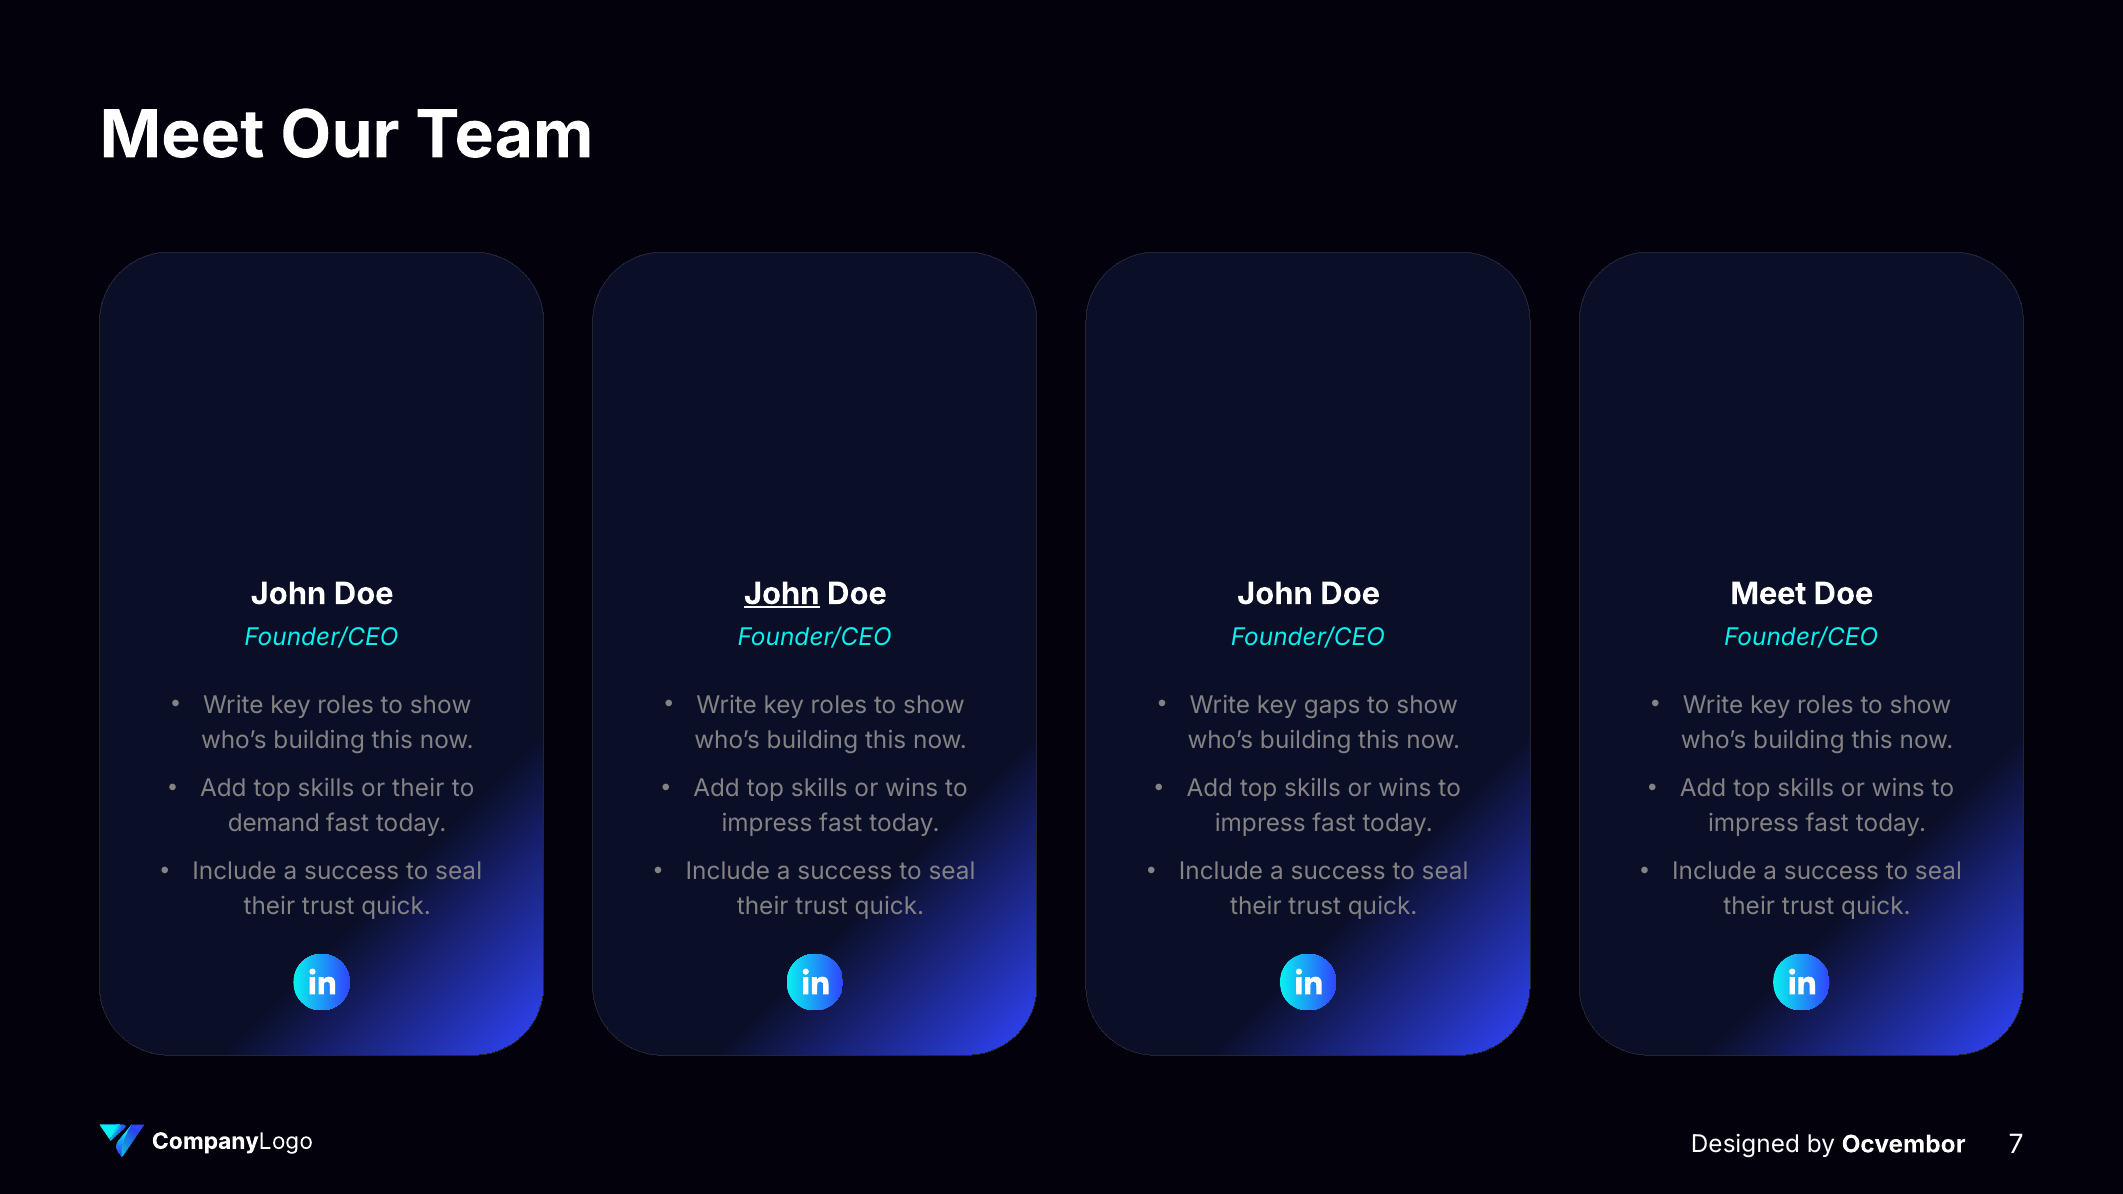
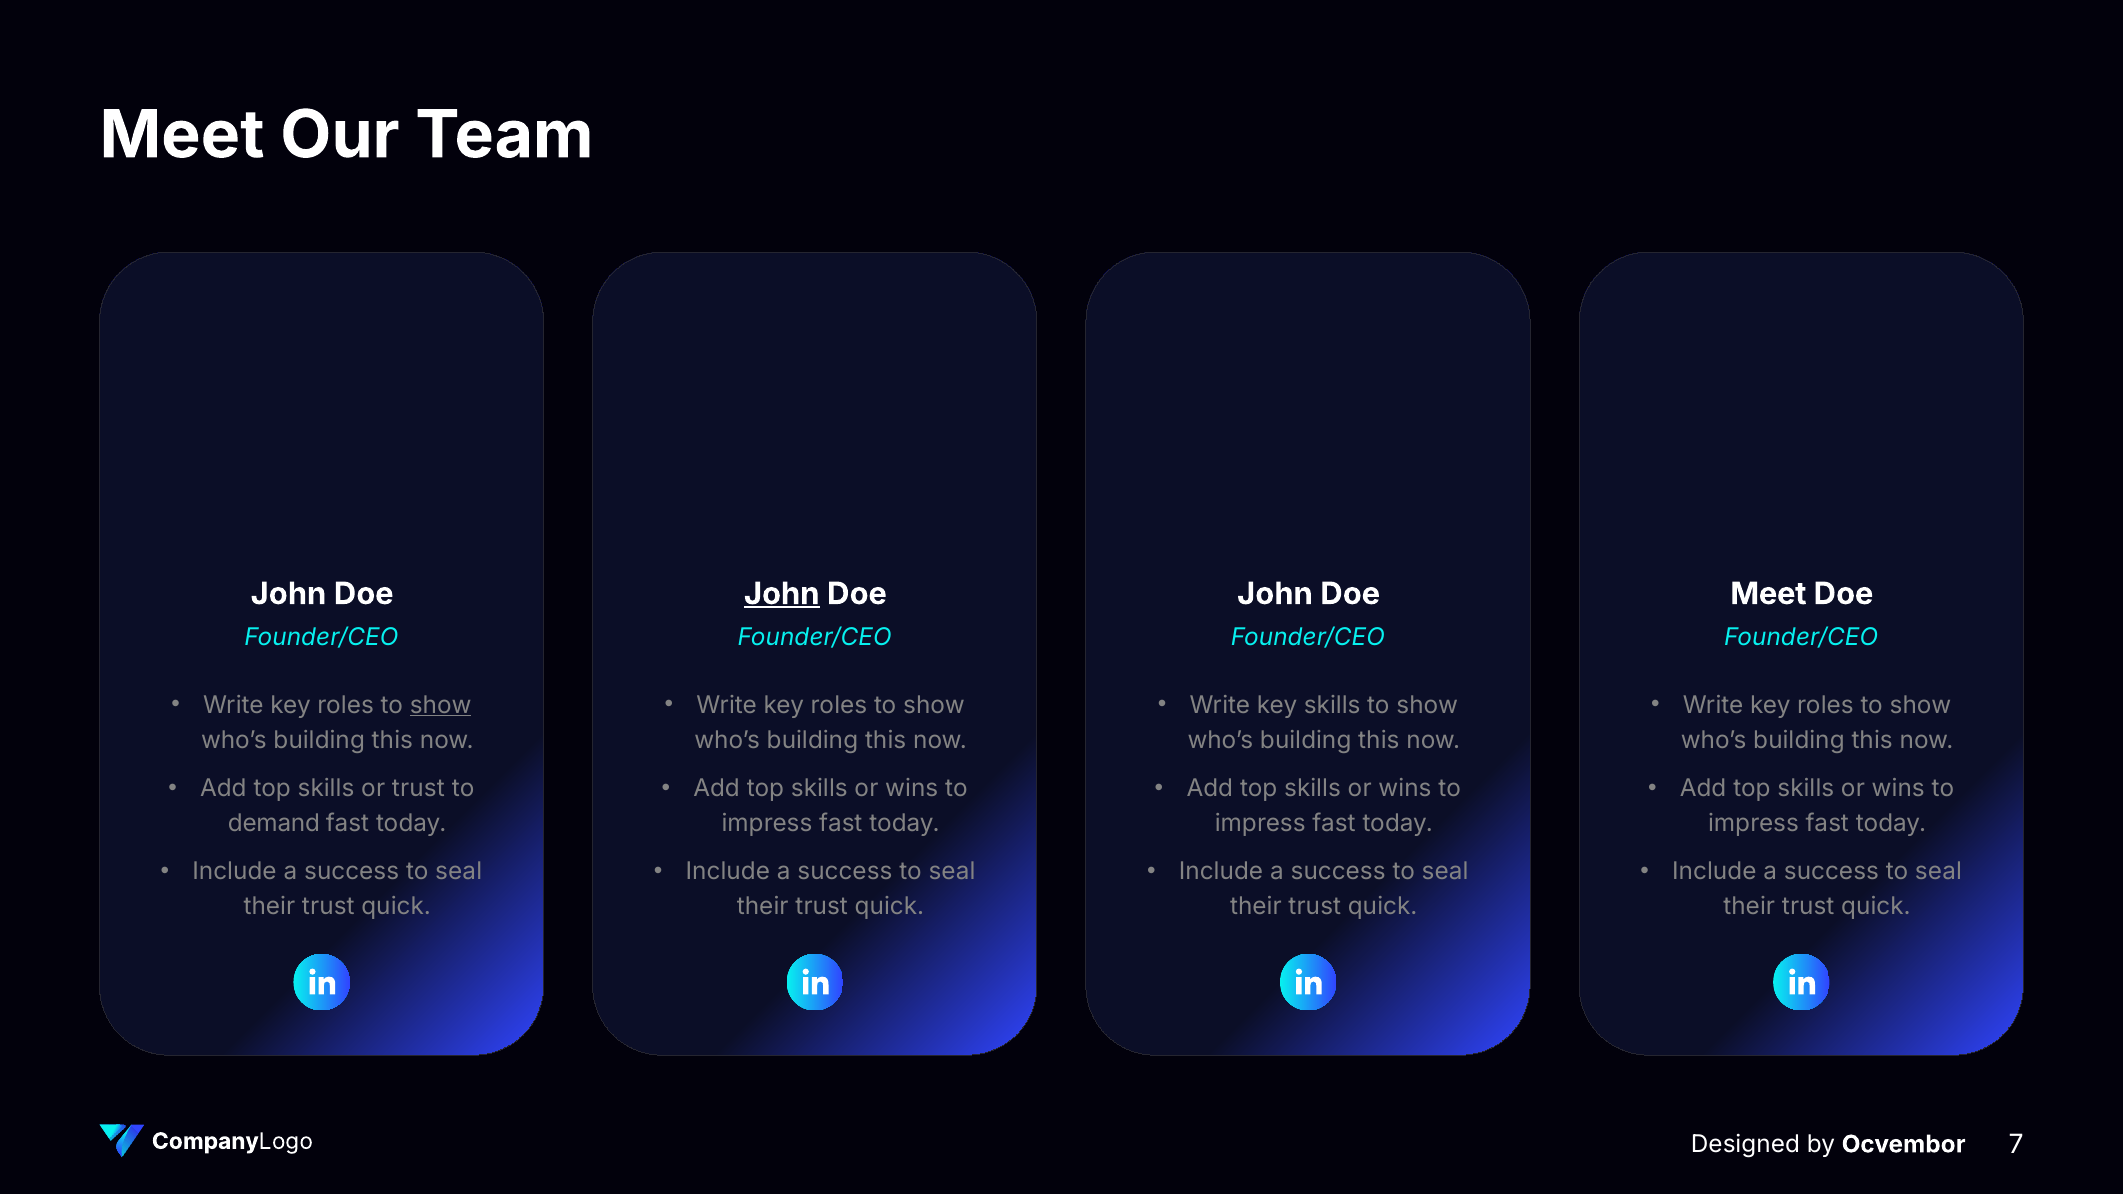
show at (441, 705) underline: none -> present
key gaps: gaps -> skills
or their: their -> trust
